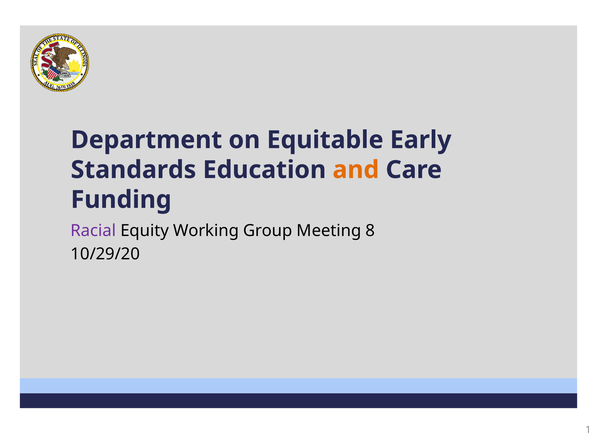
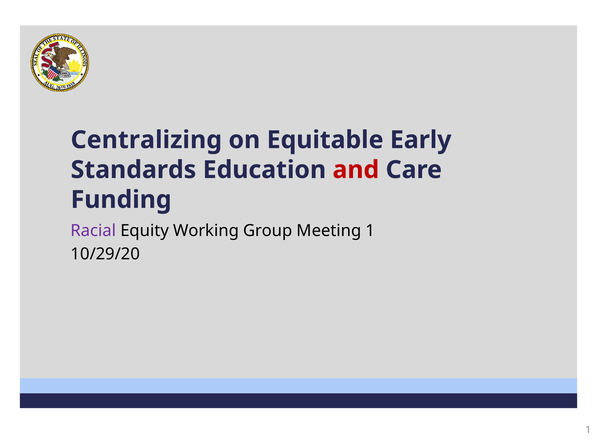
Department: Department -> Centralizing
and colour: orange -> red
Meeting 8: 8 -> 1
